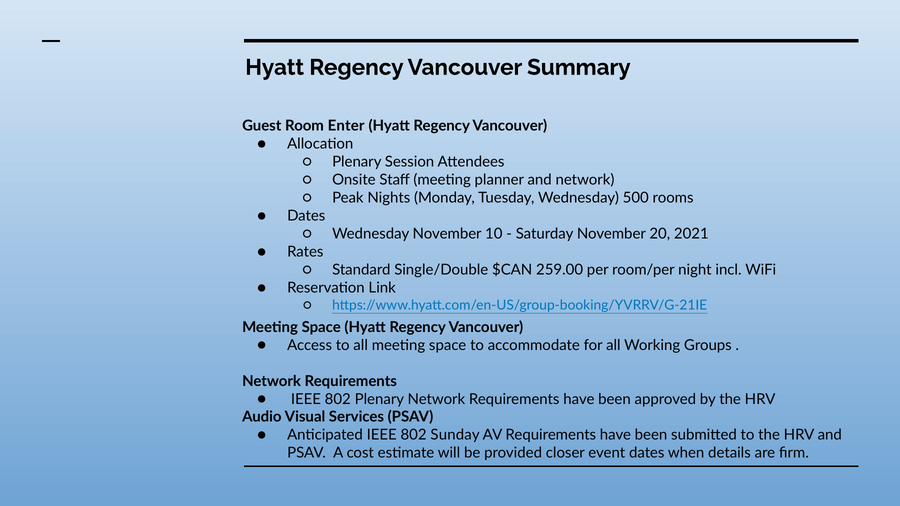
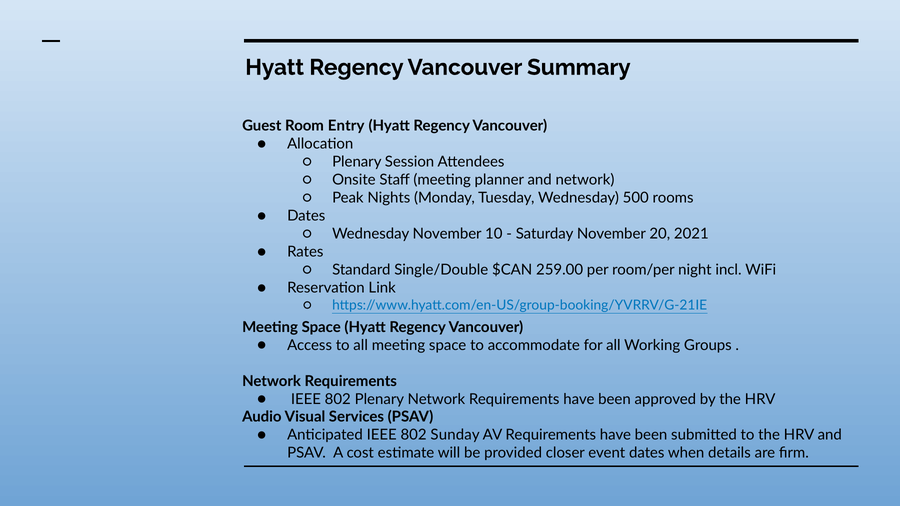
Enter: Enter -> Entry
